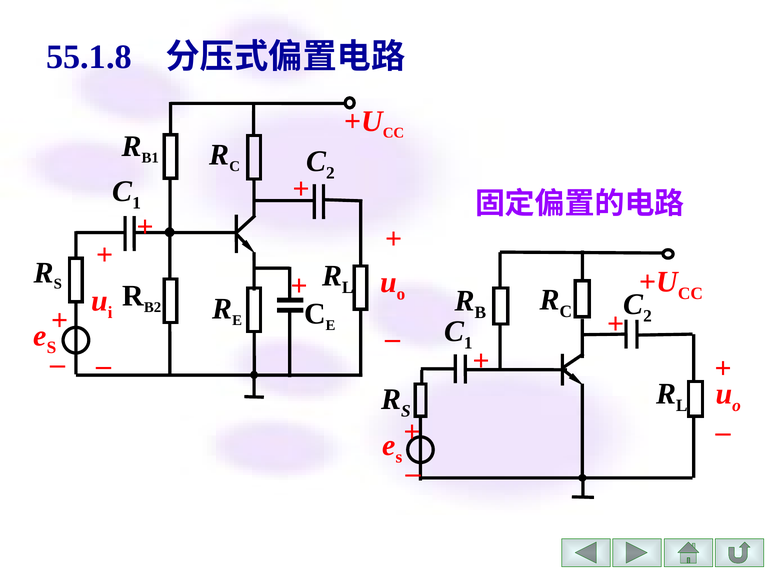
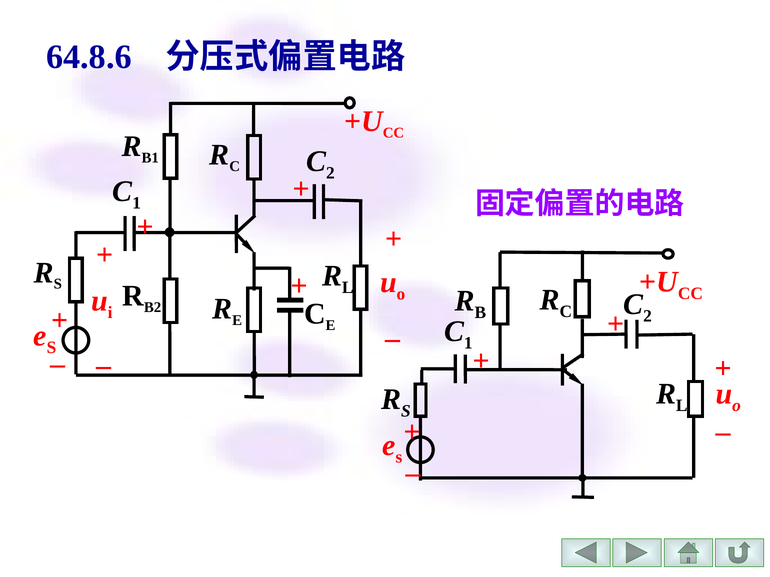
55.1.8: 55.1.8 -> 64.8.6
